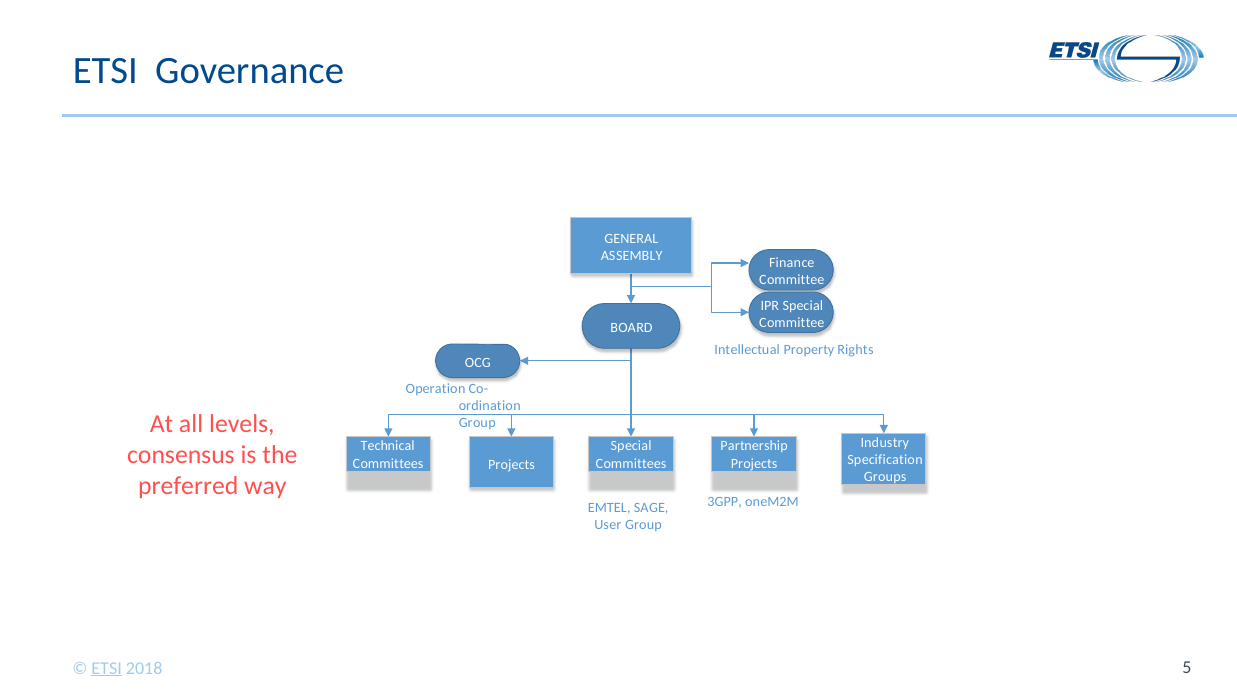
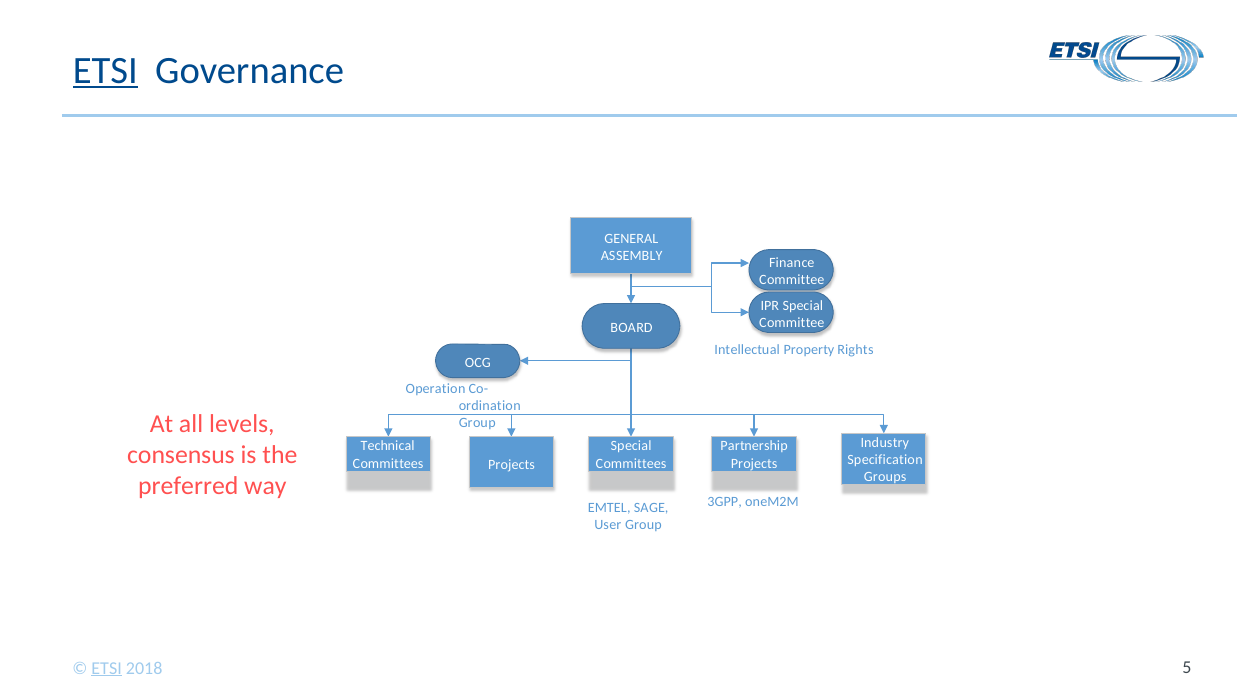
ETSI at (105, 71) underline: none -> present
